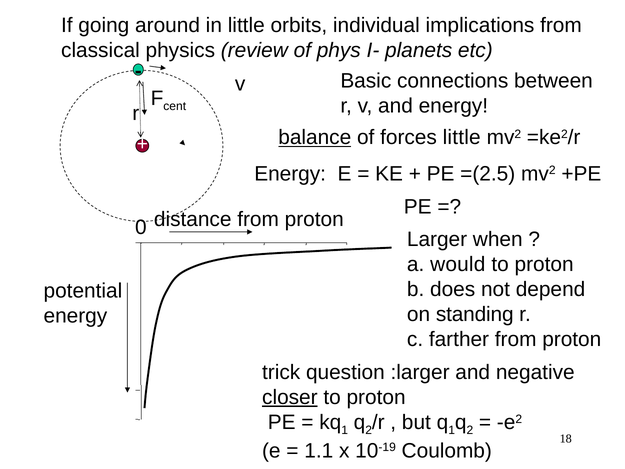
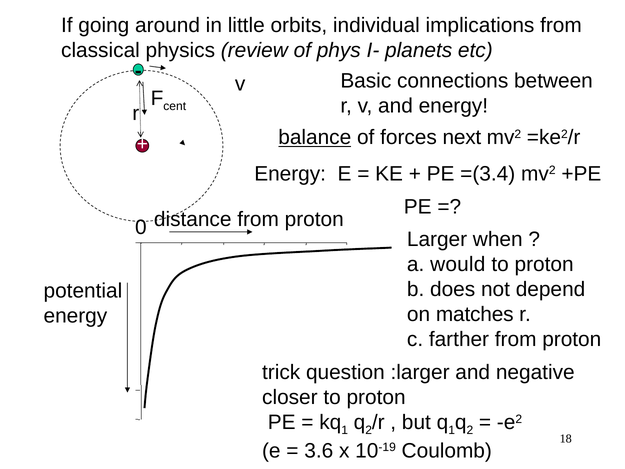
forces little: little -> next
=(2.5: =(2.5 -> =(3.4
standing: standing -> matches
closer underline: present -> none
1.1: 1.1 -> 3.6
